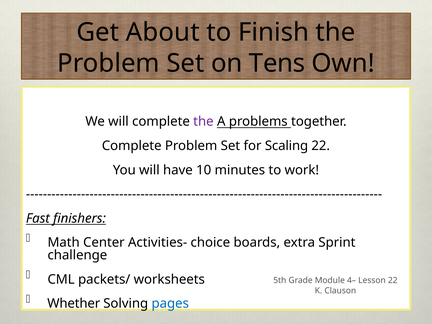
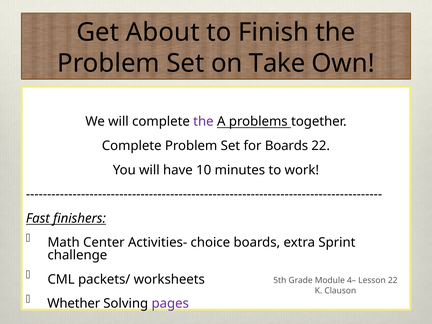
Tens: Tens -> Take
for Scaling: Scaling -> Boards
pages colour: blue -> purple
